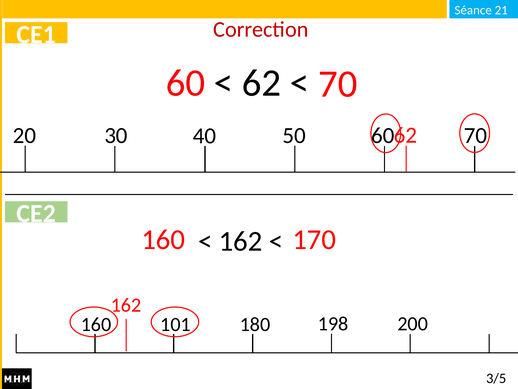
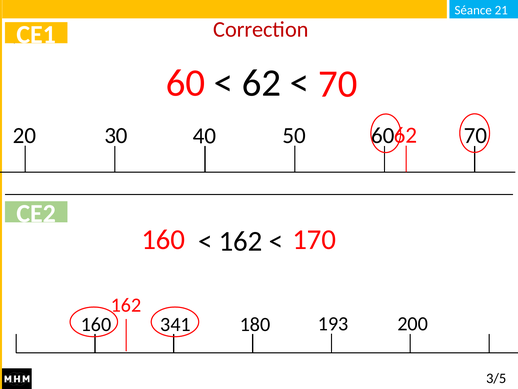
101: 101 -> 341
198: 198 -> 193
